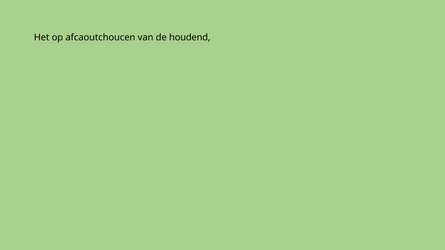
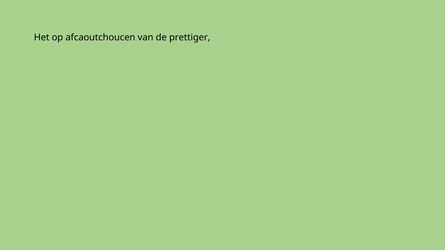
houdend: houdend -> prettiger
